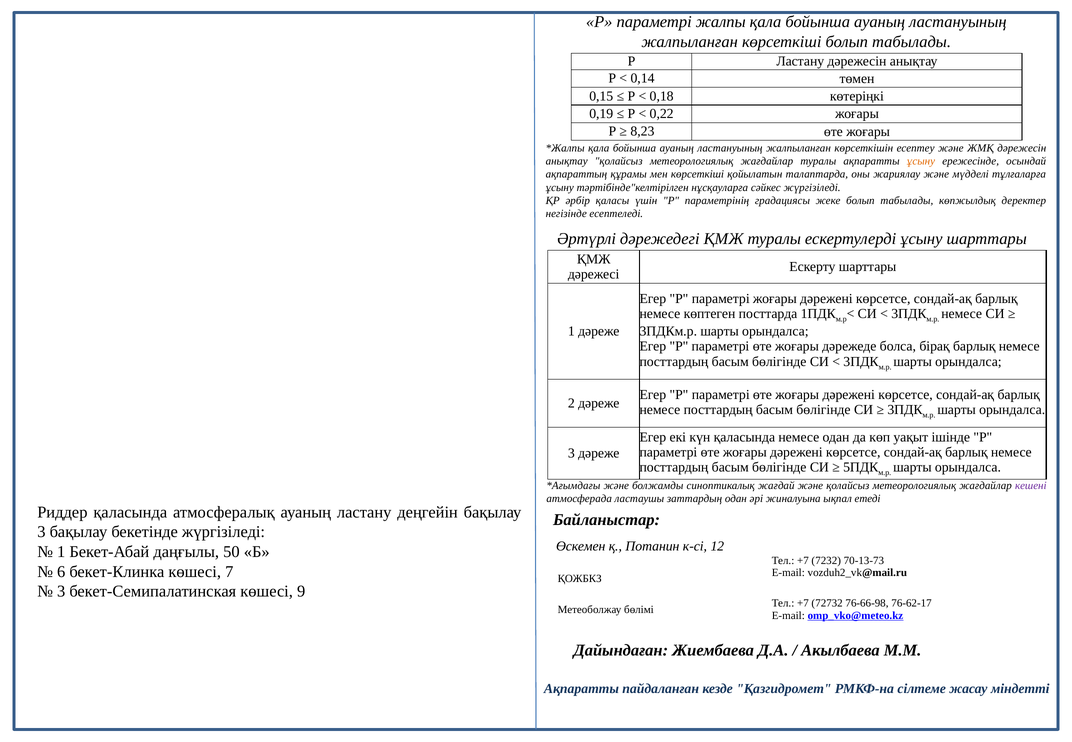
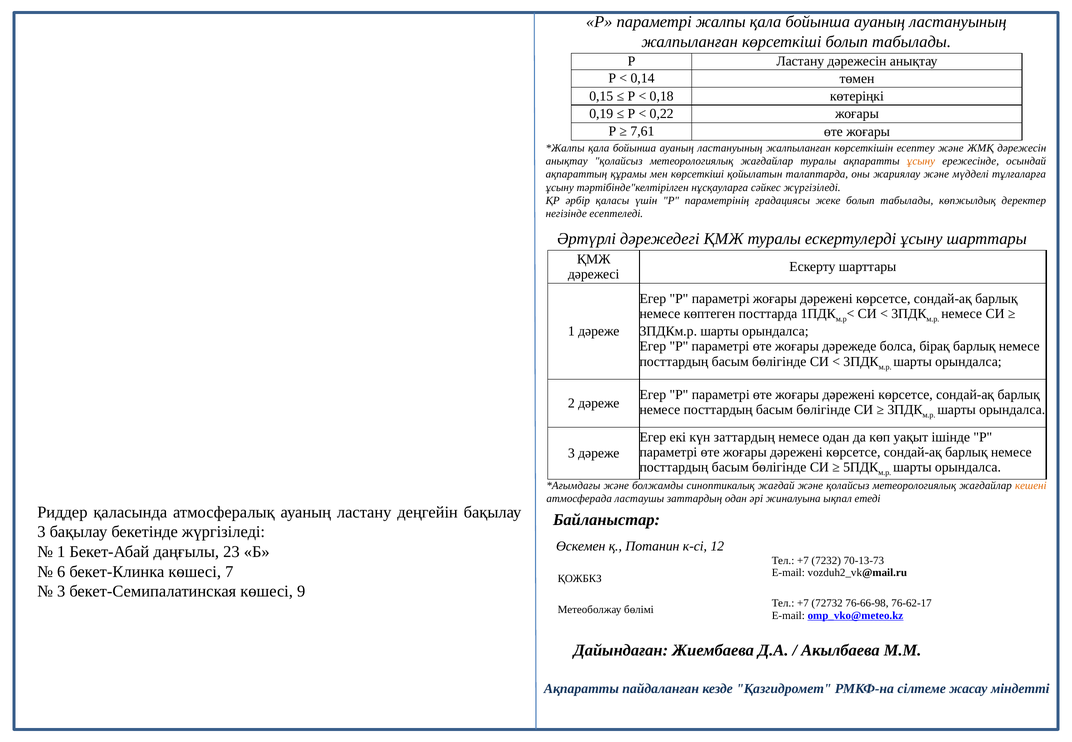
8,23: 8,23 -> 7,61
күн қаласында: қаласында -> заттардың
кешені colour: purple -> orange
50: 50 -> 23
